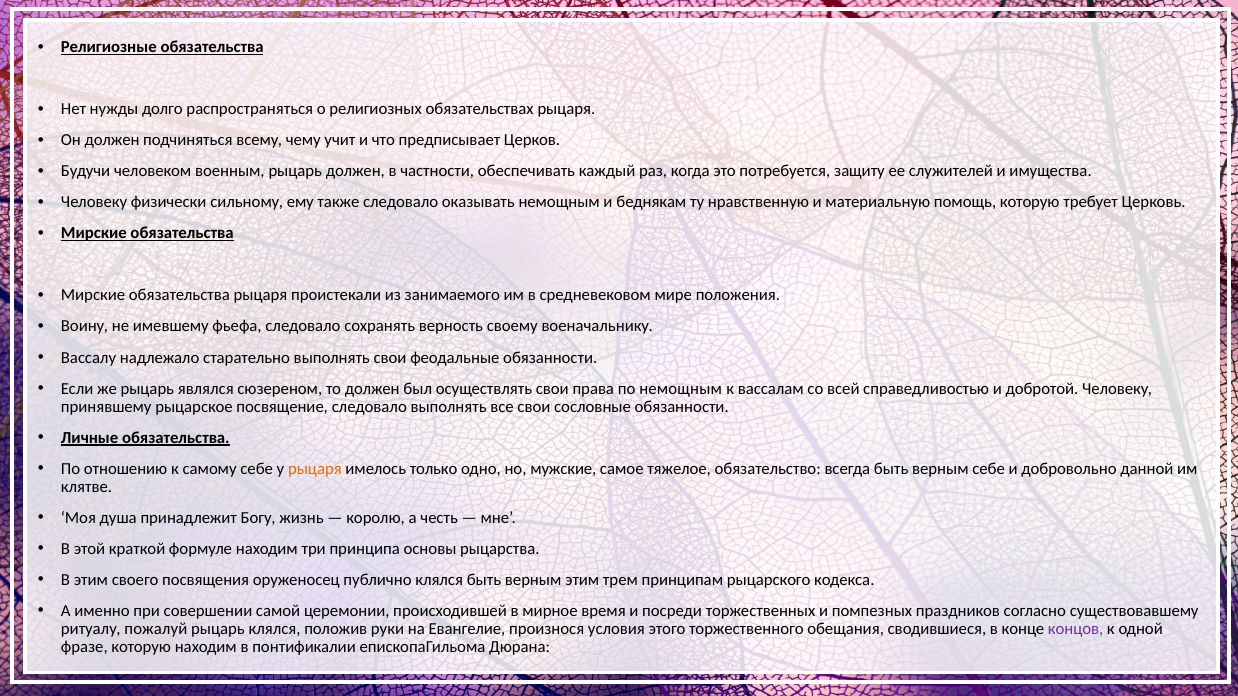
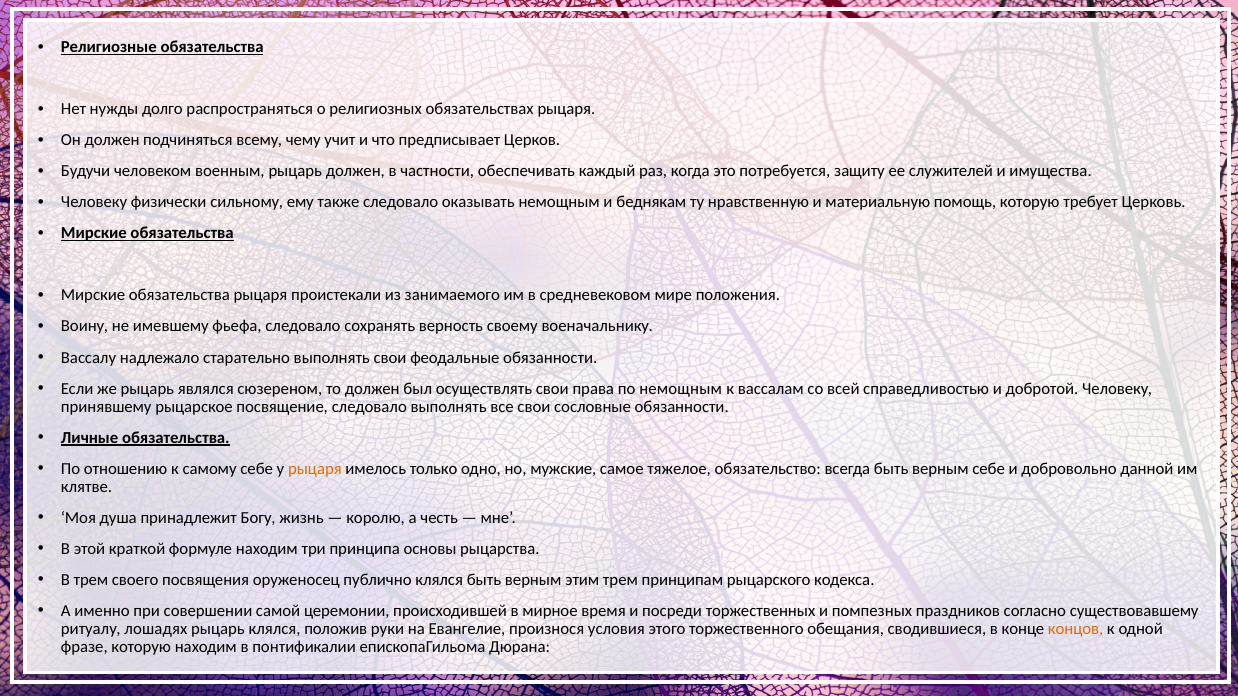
В этим: этим -> трем
пожалуй: пожалуй -> лошадях
концов colour: purple -> orange
